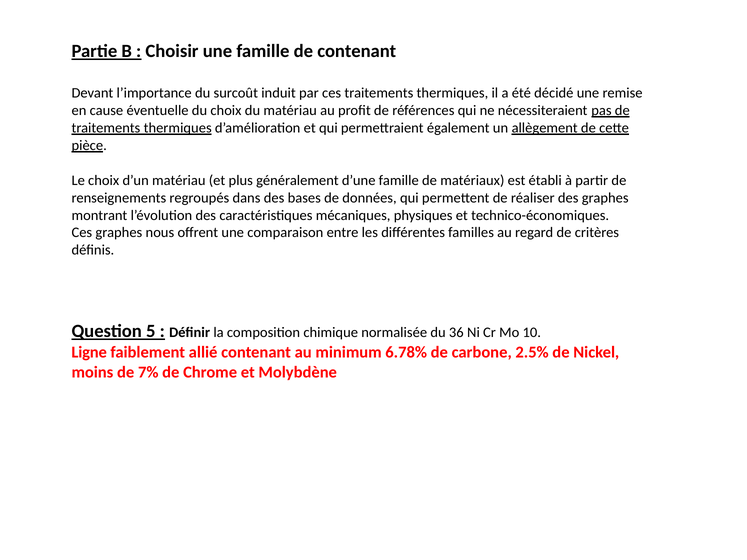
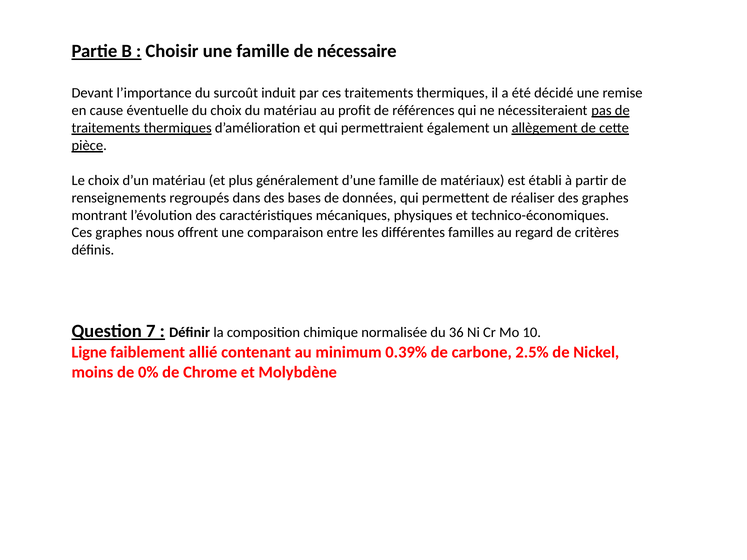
de contenant: contenant -> nécessaire
5: 5 -> 7
6.78%: 6.78% -> 0.39%
7%: 7% -> 0%
